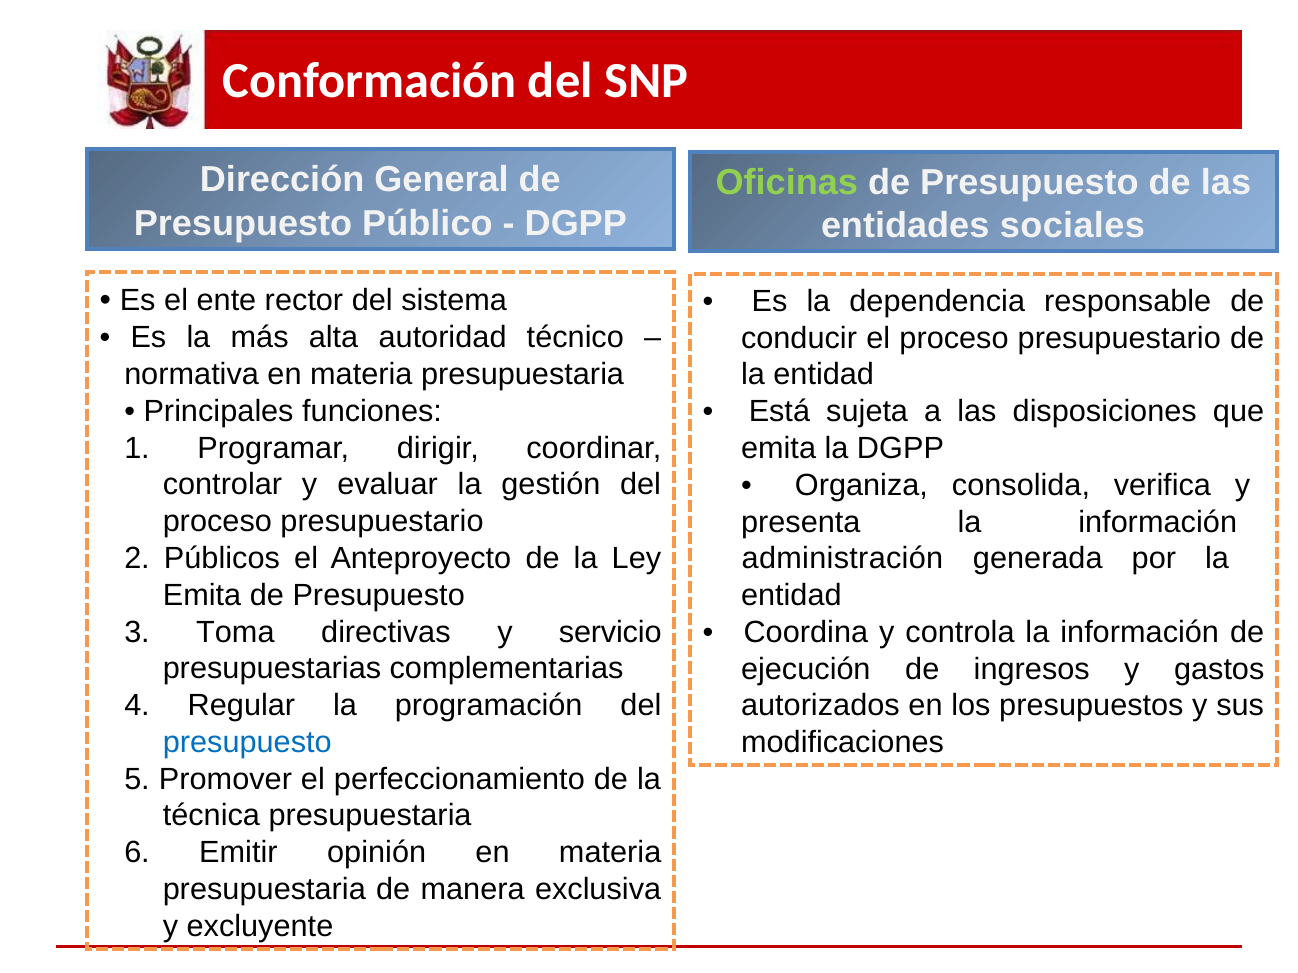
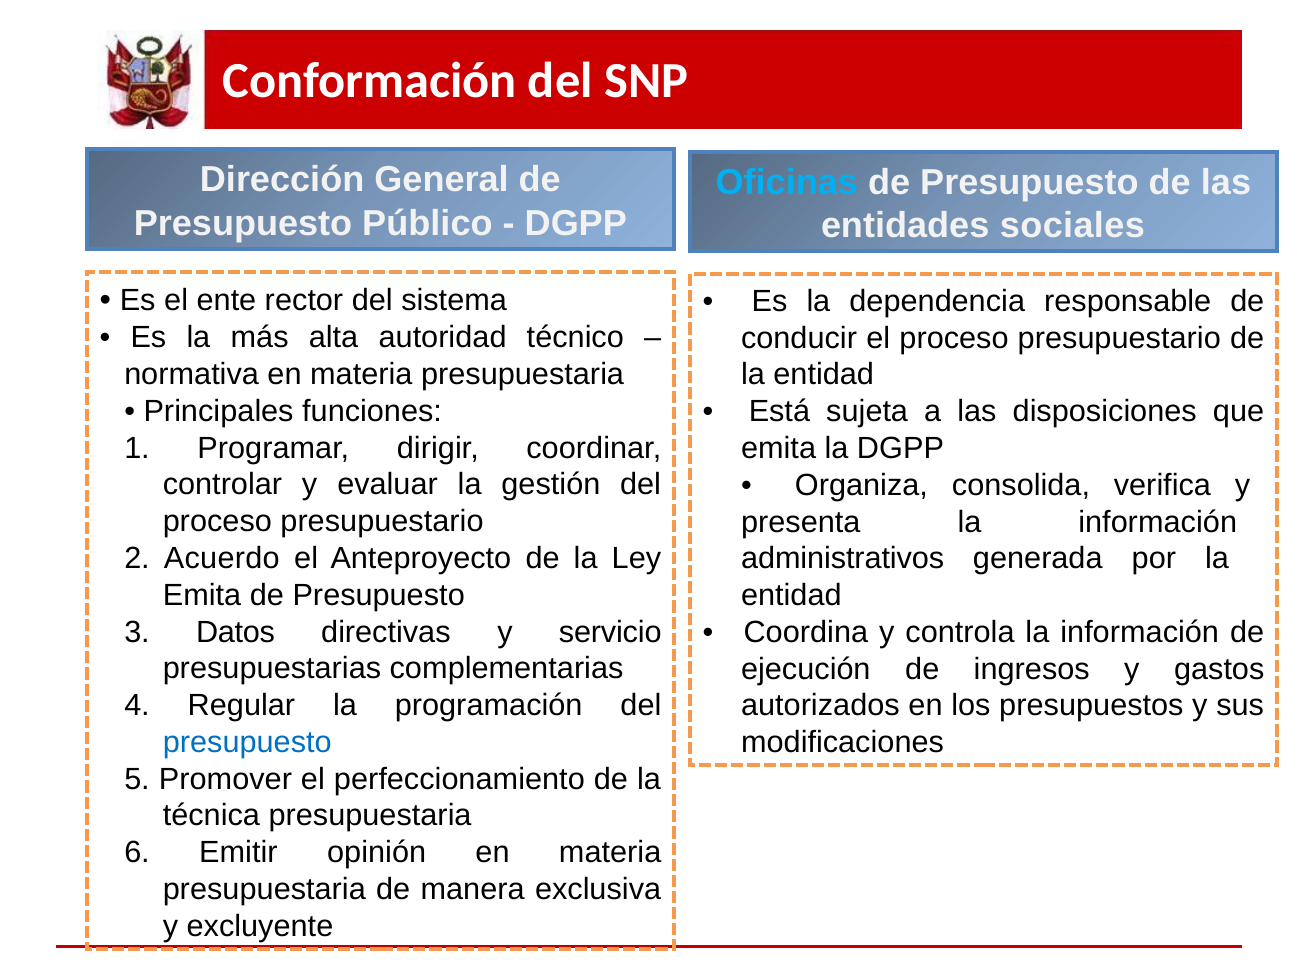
Oficinas colour: light green -> light blue
Públicos: Públicos -> Acuerdo
administración: administración -> administrativos
Toma: Toma -> Datos
